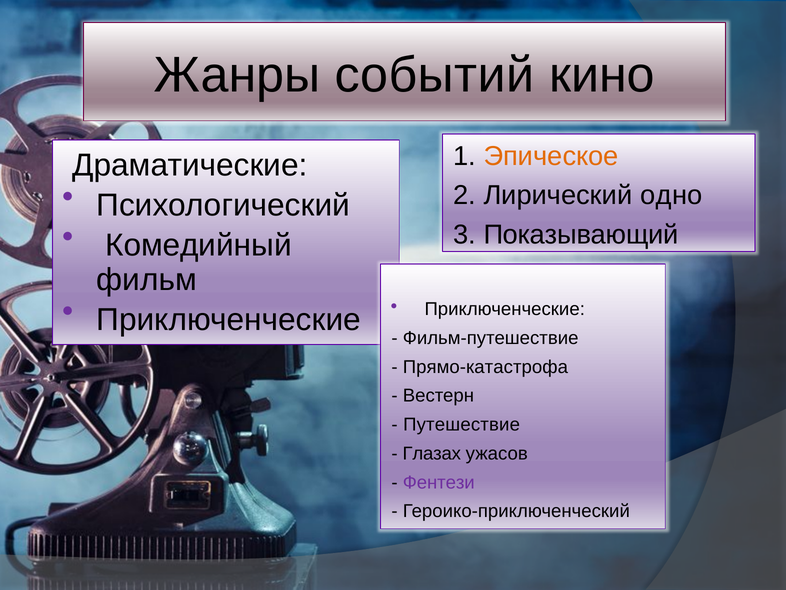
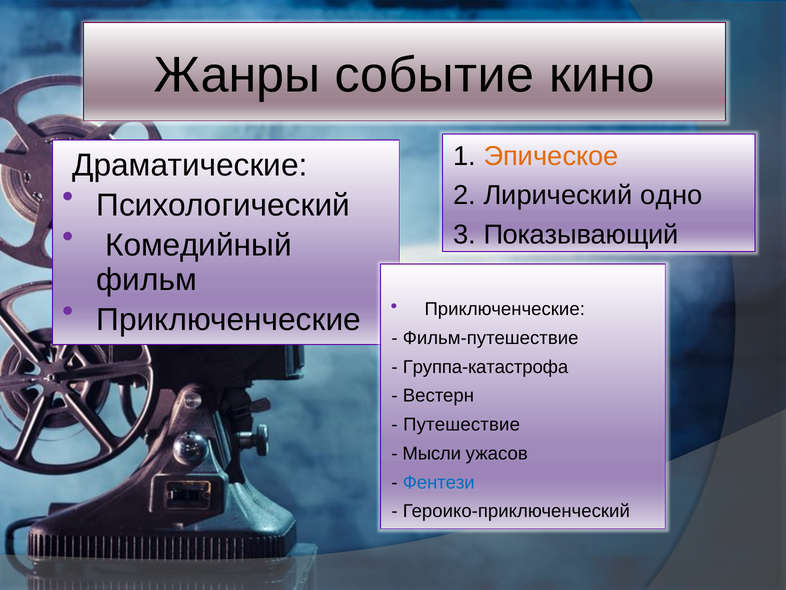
событий: событий -> событие
Прямо-катастрофа: Прямо-катастрофа -> Группа-катастрофа
Глазах: Глазах -> Мысли
Фентези colour: purple -> blue
